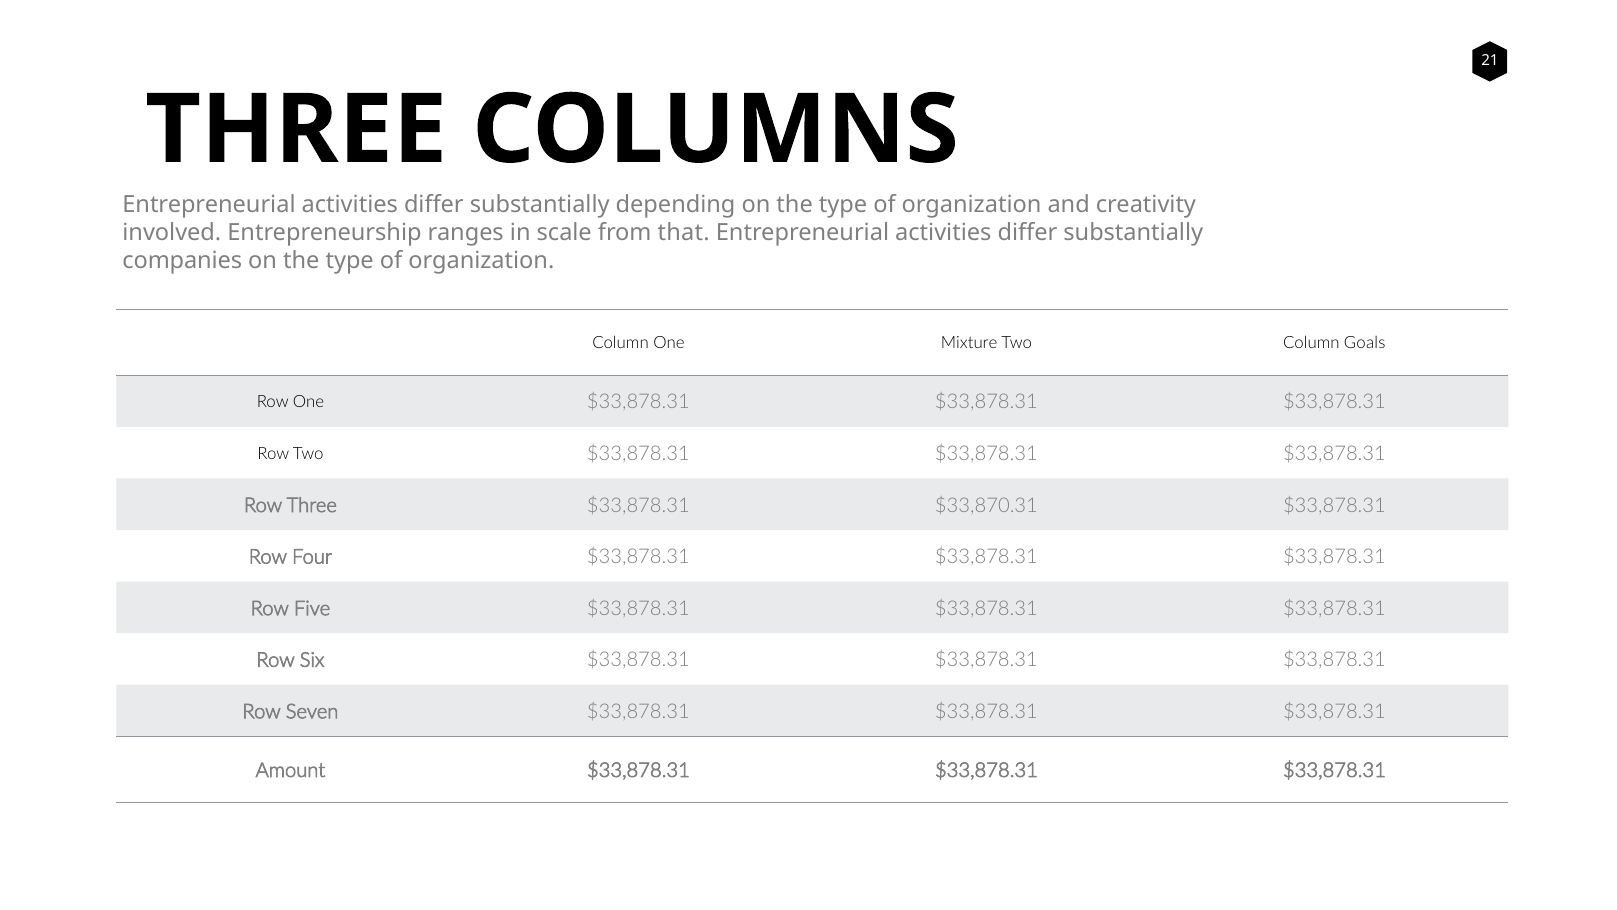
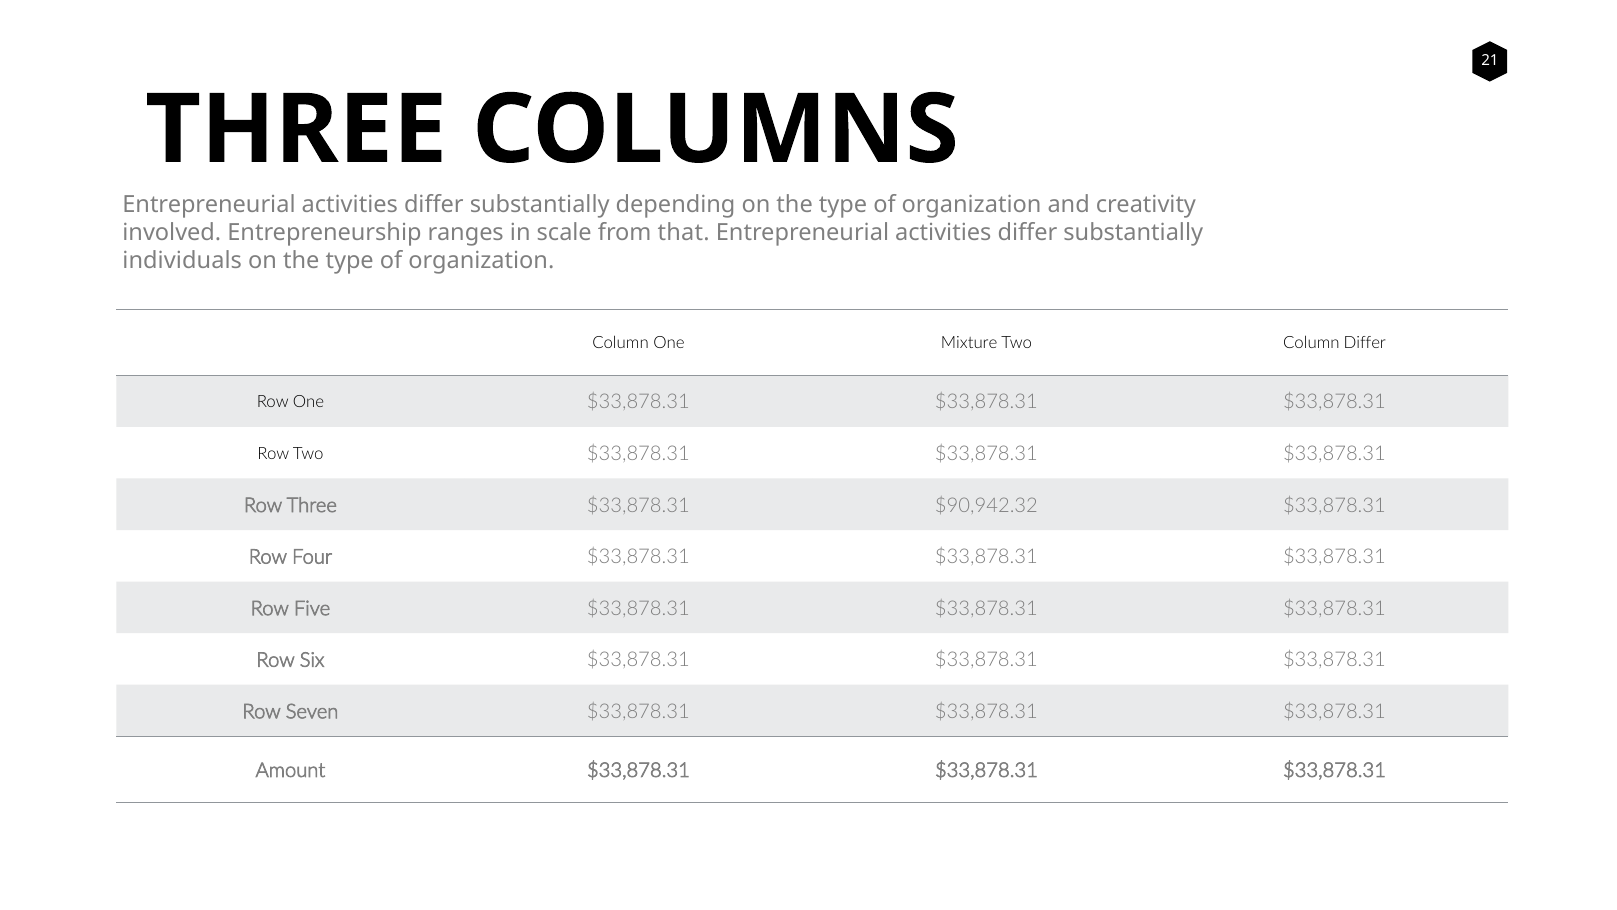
companies: companies -> individuals
Column Goals: Goals -> Differ
$33,870.31: $33,870.31 -> $90,942.32
